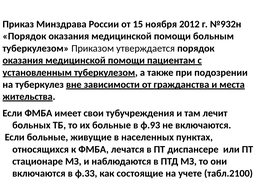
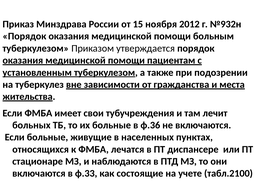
ф.93: ф.93 -> ф.36
